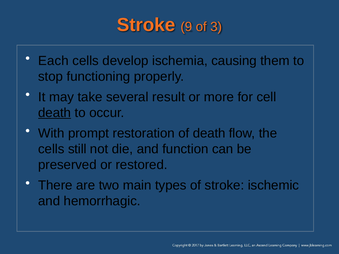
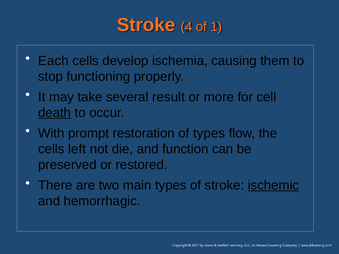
9: 9 -> 4
3: 3 -> 1
of death: death -> types
still: still -> left
ischemic underline: none -> present
